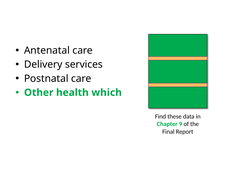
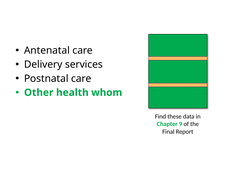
which: which -> whom
